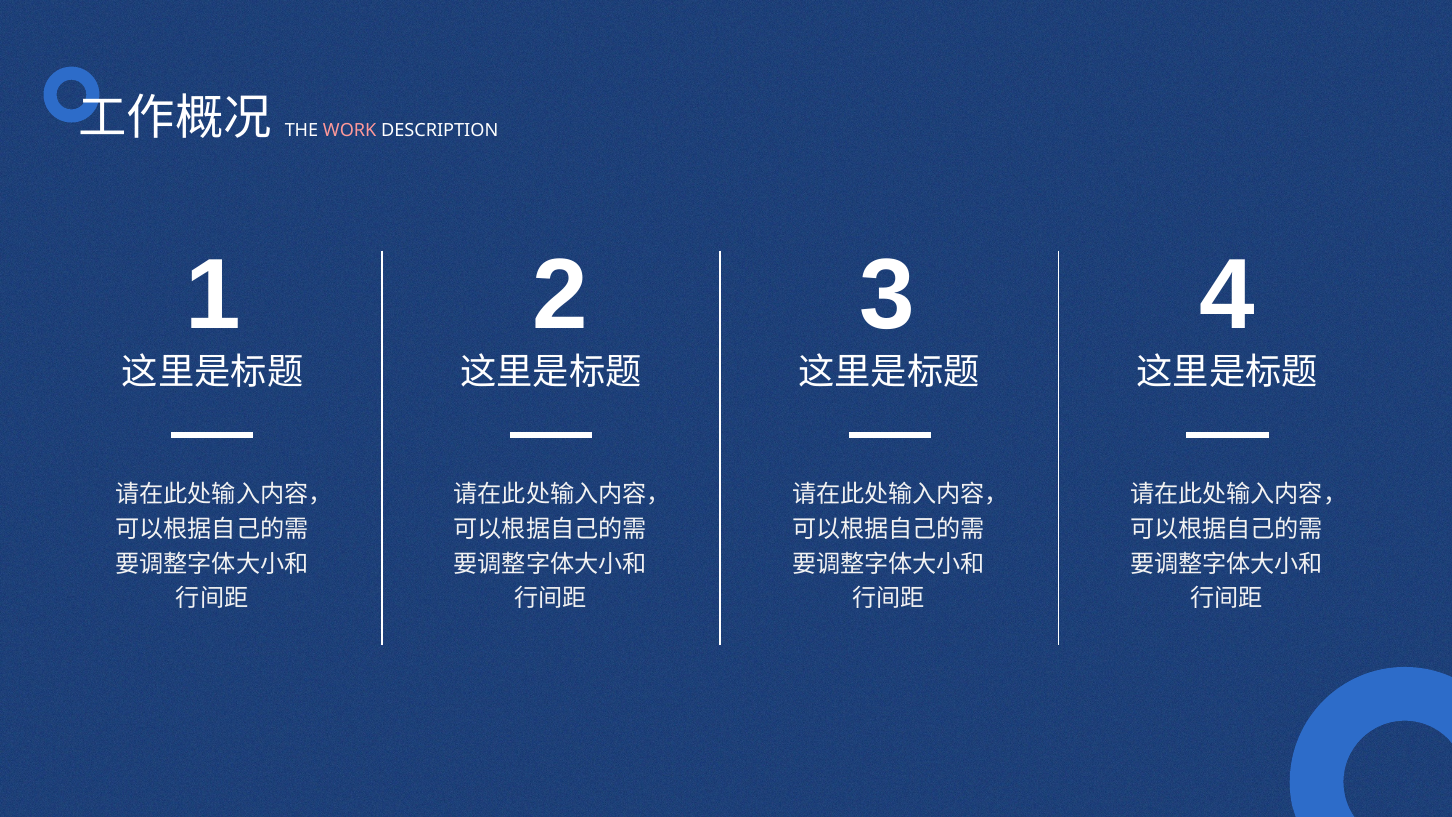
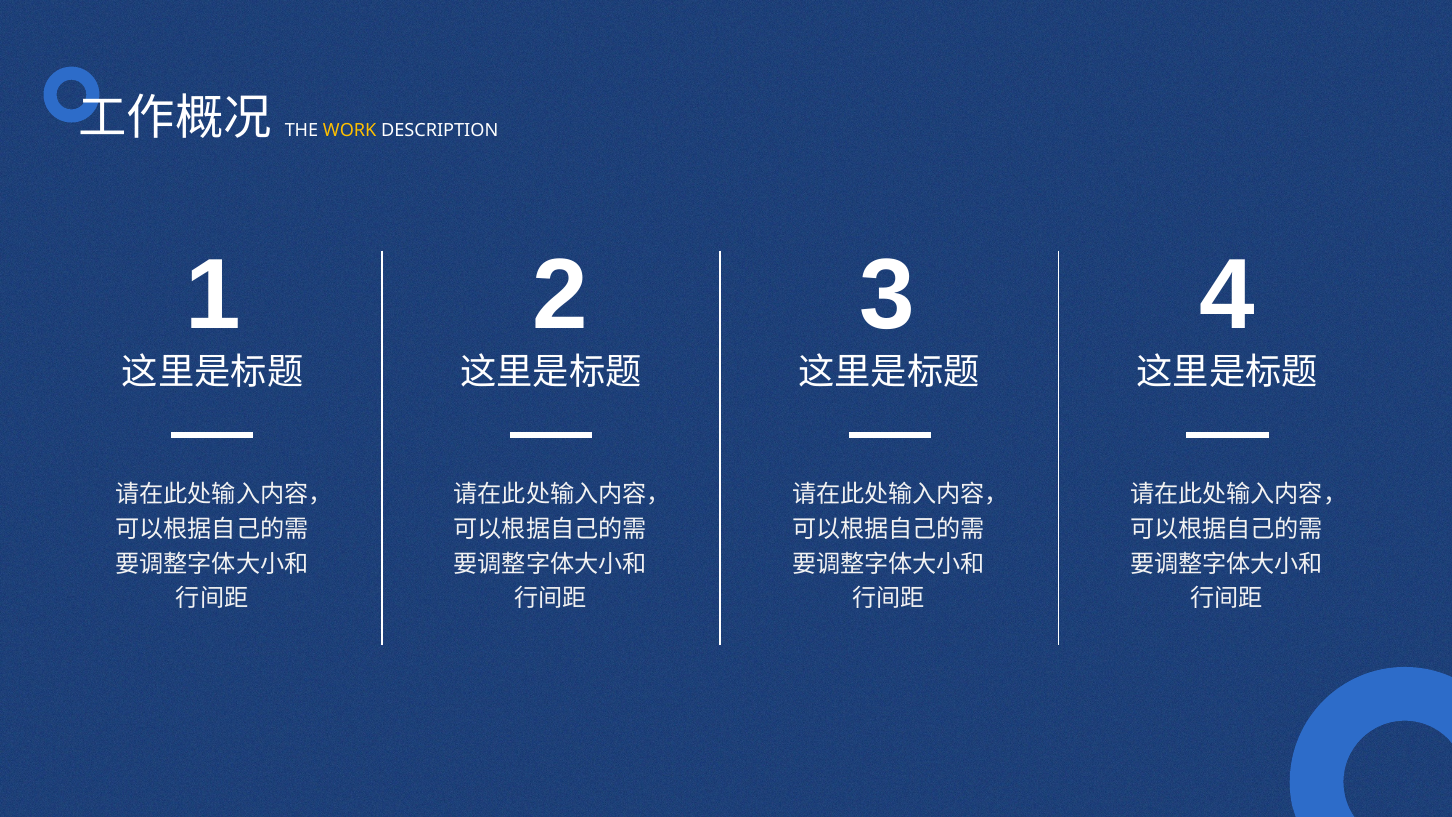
WORK colour: pink -> yellow
